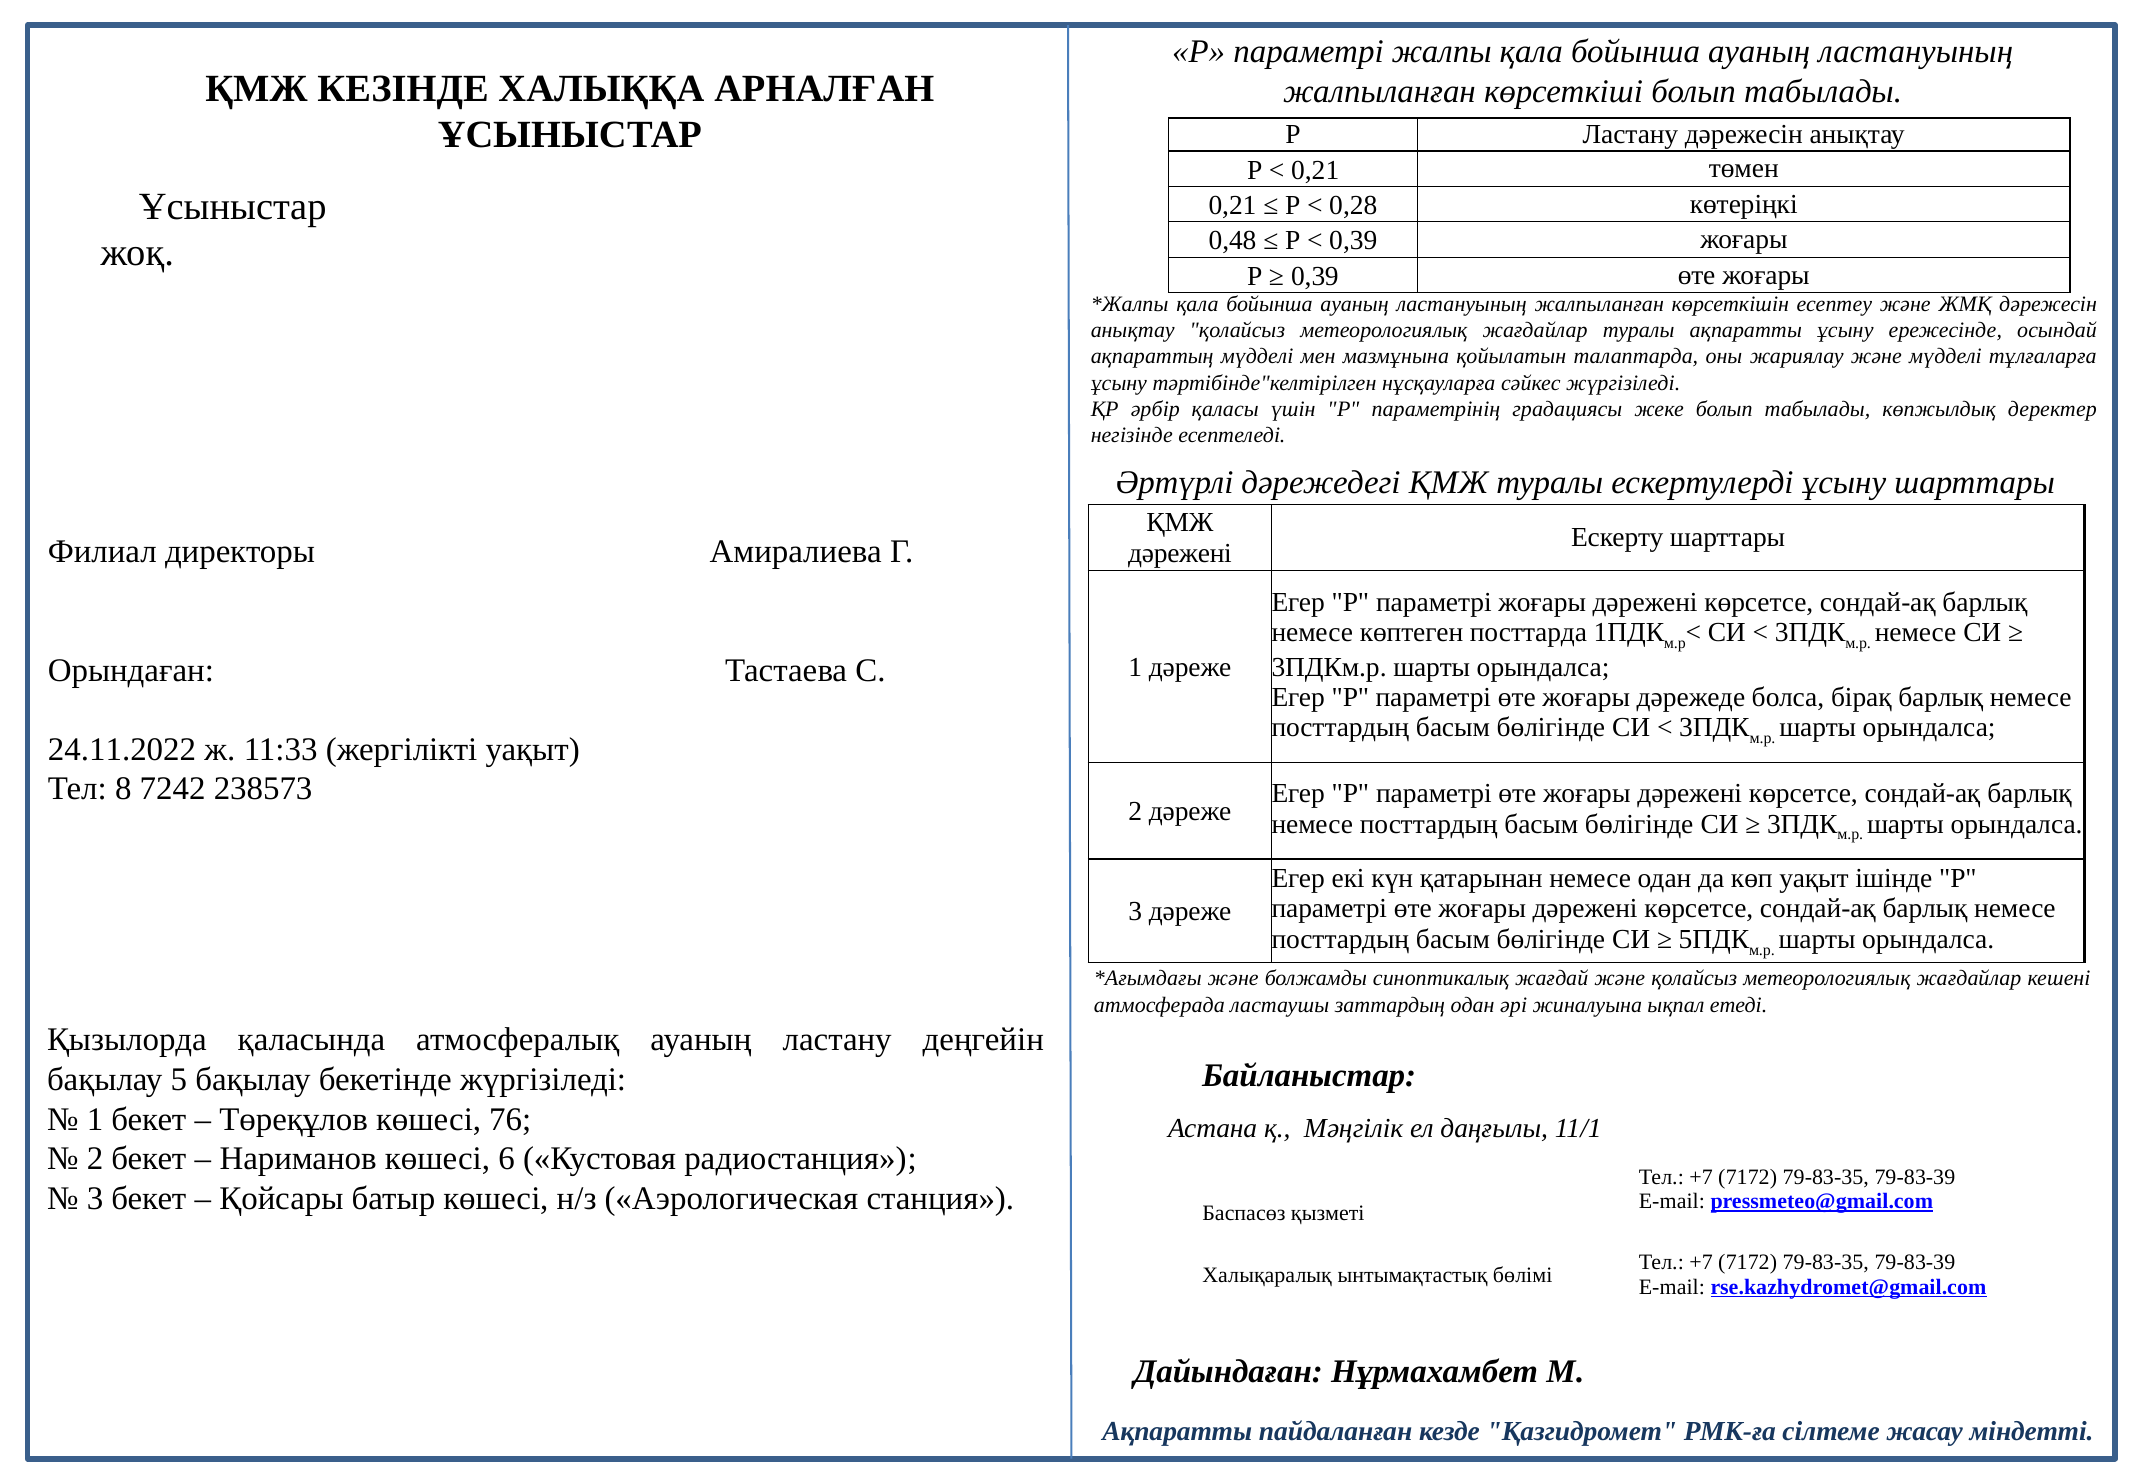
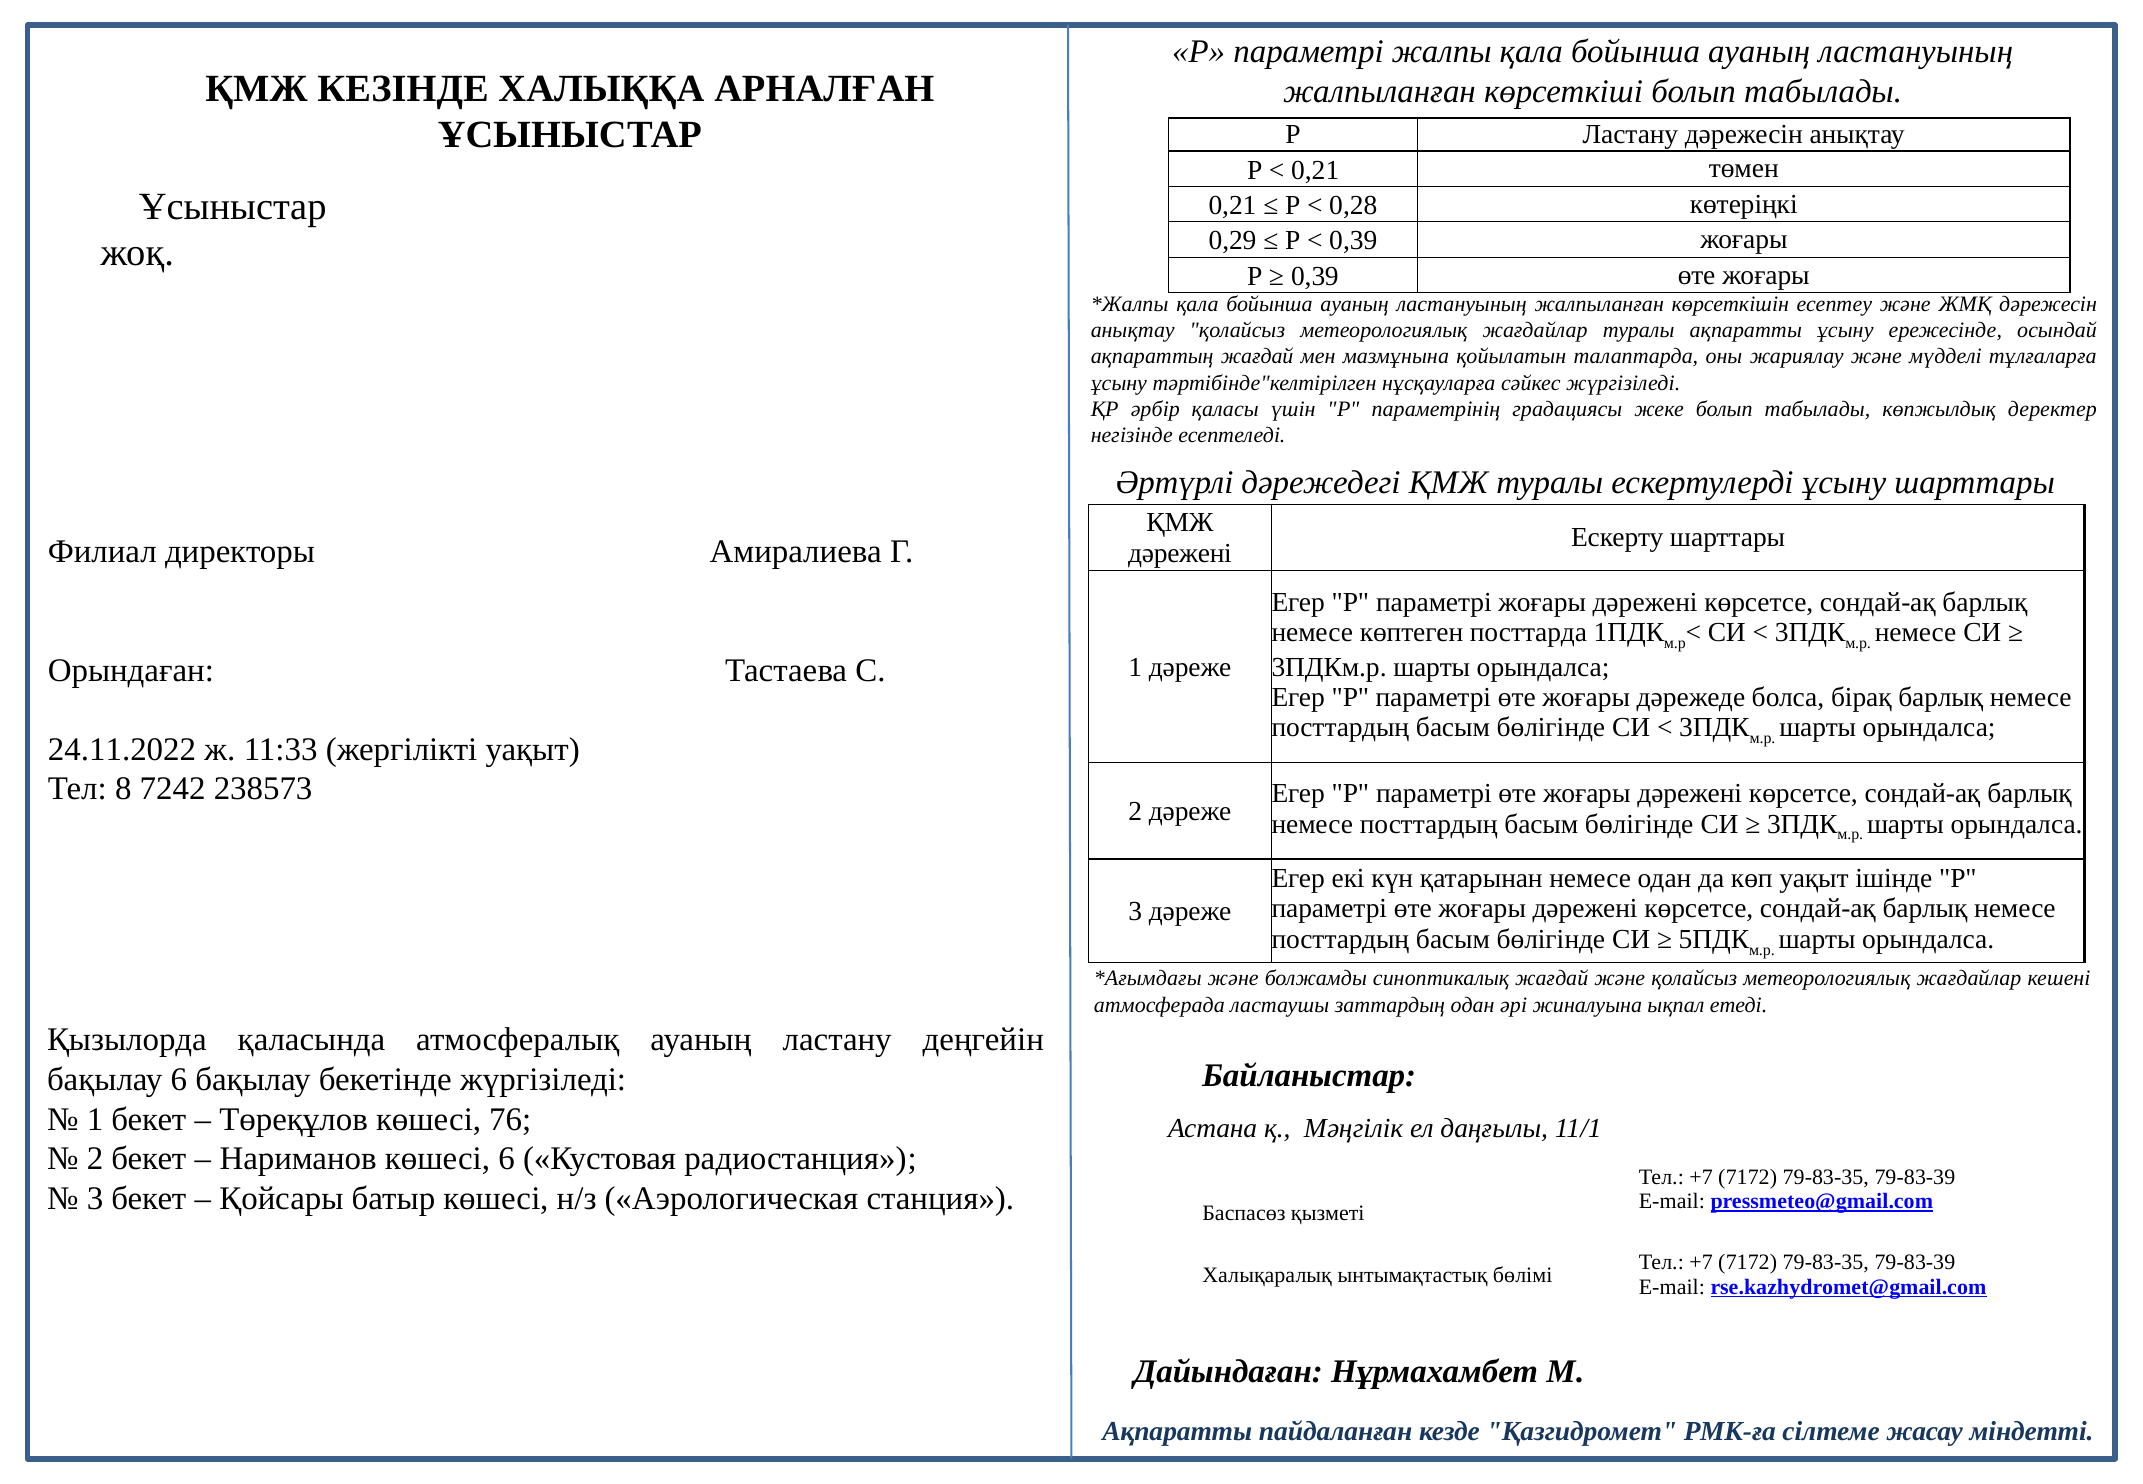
0,48: 0,48 -> 0,29
ақпараттың мүдделі: мүдделі -> жағдай
бақылау 5: 5 -> 6
